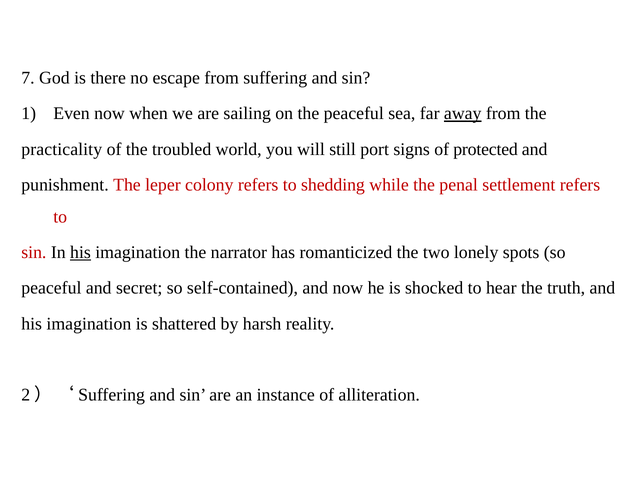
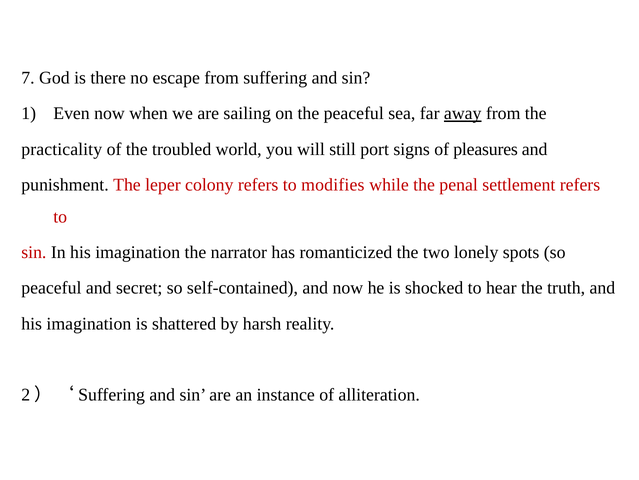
protected: protected -> pleasures
shedding: shedding -> modifies
his at (80, 252) underline: present -> none
